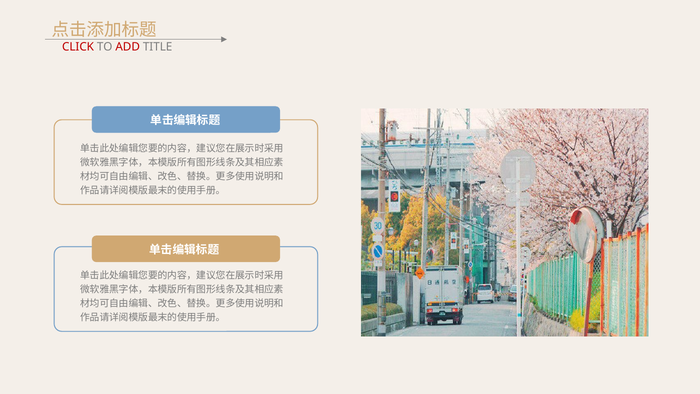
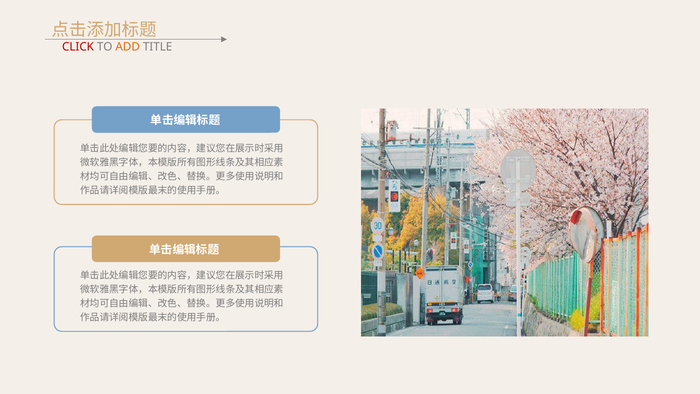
ADD colour: red -> orange
